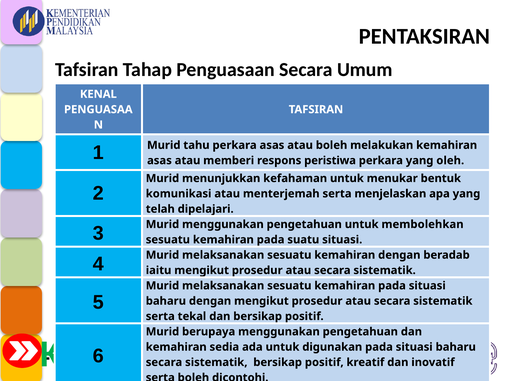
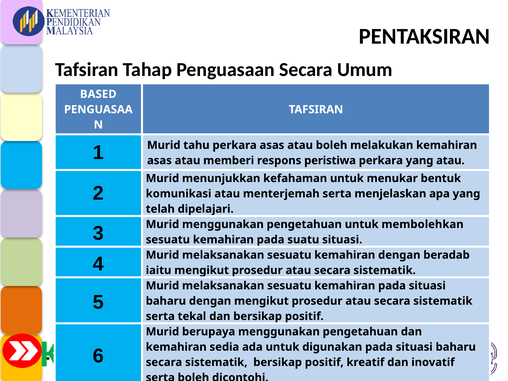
KENAL: KENAL -> BASED
yang oleh: oleh -> atau
